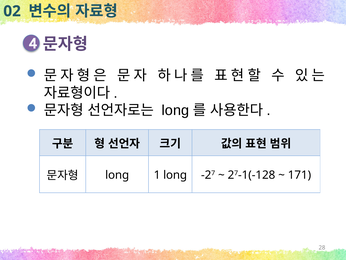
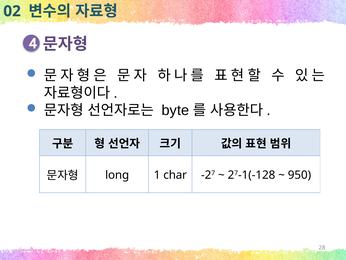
long at (175, 110): long -> byte
1 long: long -> char
171: 171 -> 950
